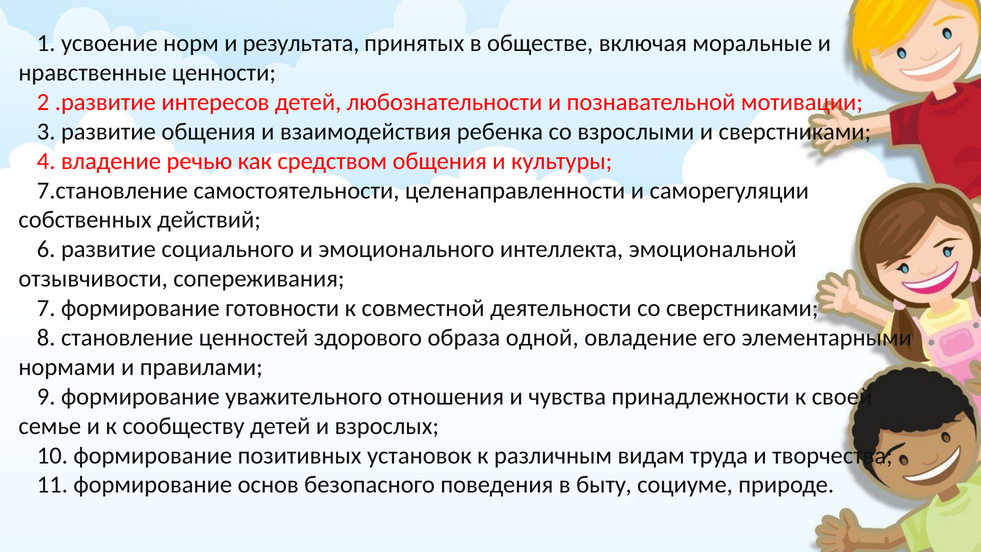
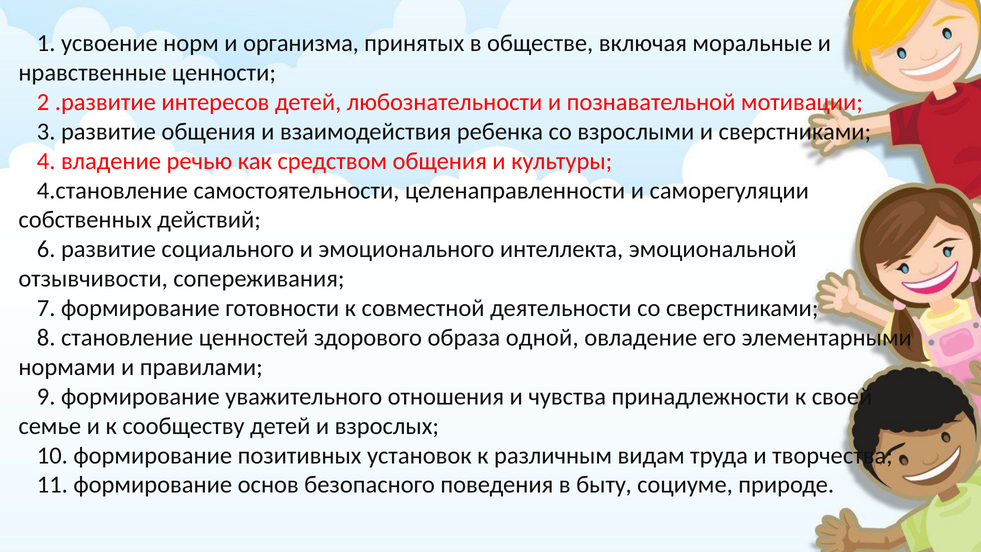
результата: результата -> организма
7.становление: 7.становление -> 4.становление
